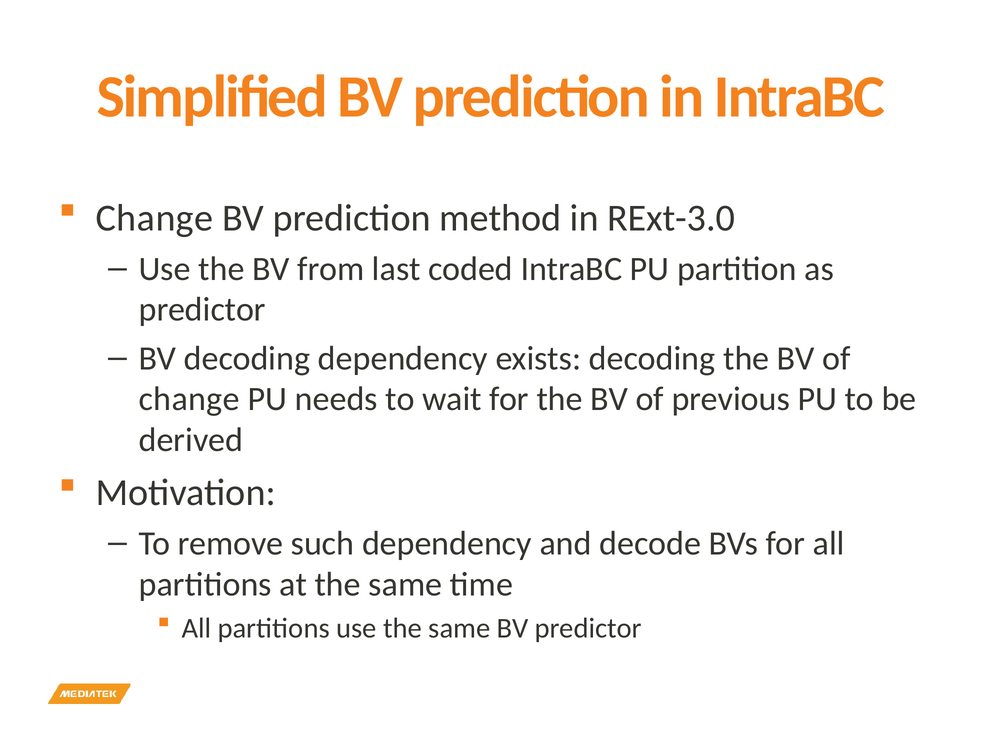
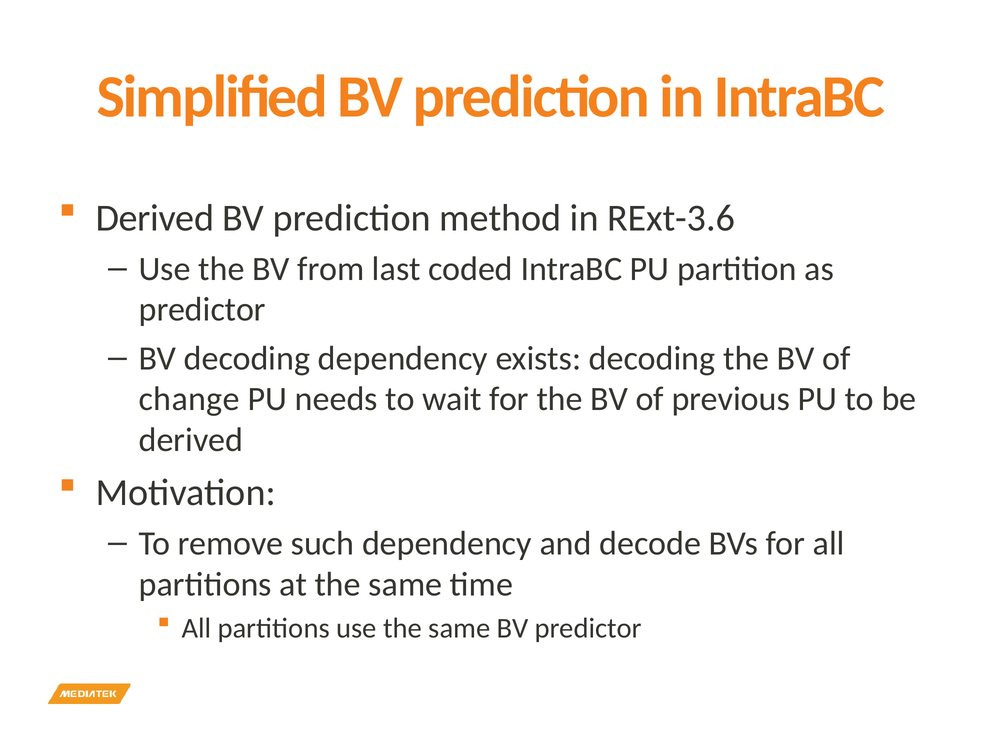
Change at (154, 218): Change -> Derived
RExt-3.0: RExt-3.0 -> RExt-3.6
